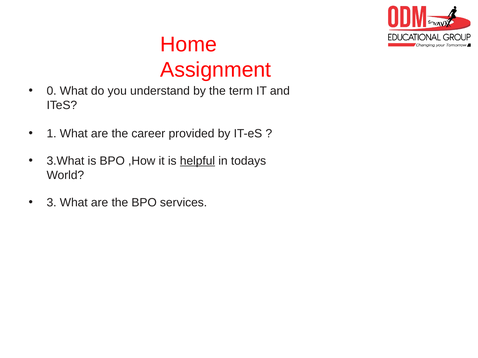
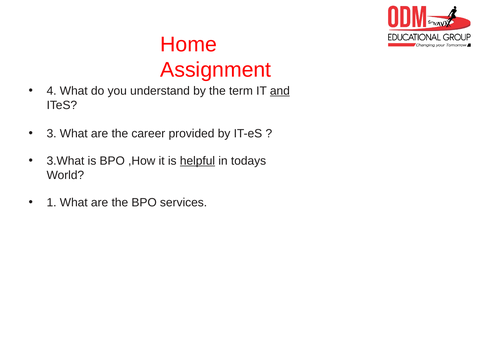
0: 0 -> 4
and underline: none -> present
1: 1 -> 3
3: 3 -> 1
